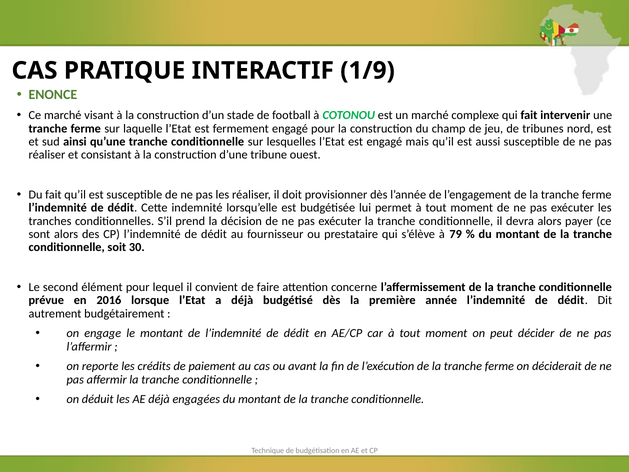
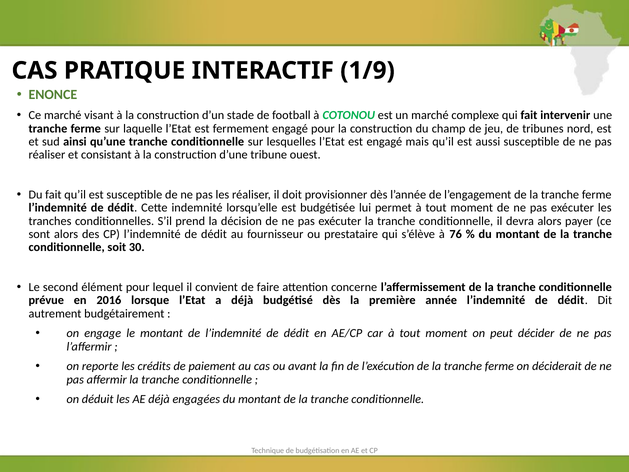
79: 79 -> 76
